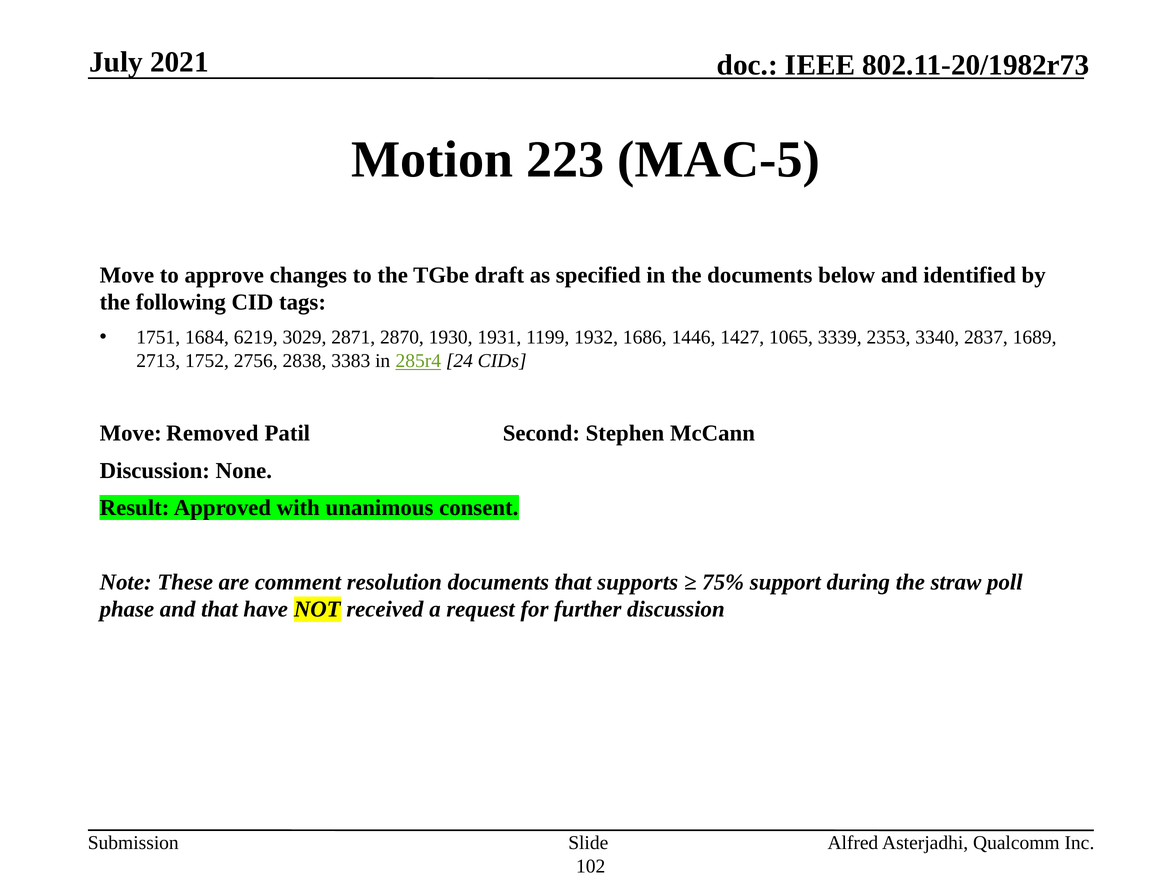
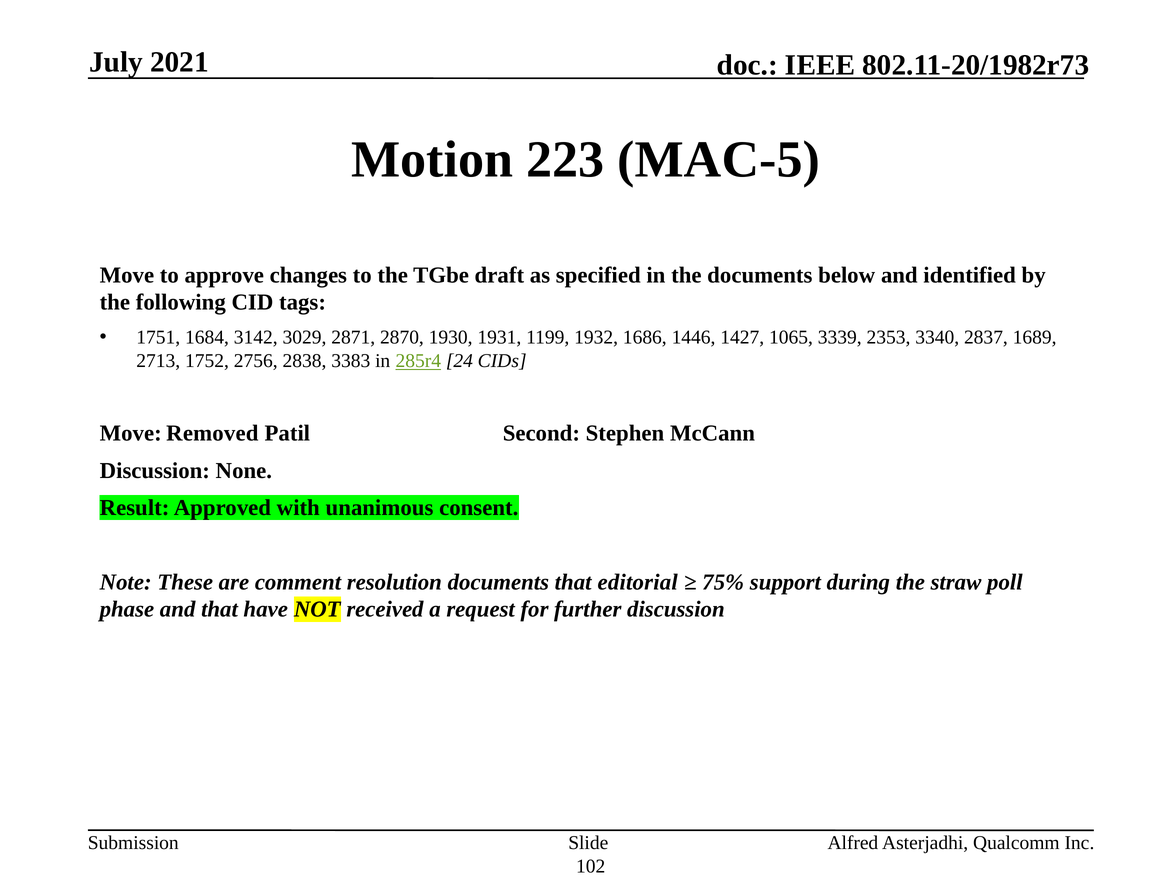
6219: 6219 -> 3142
supports: supports -> editorial
